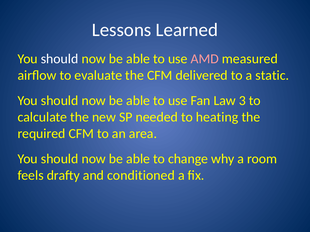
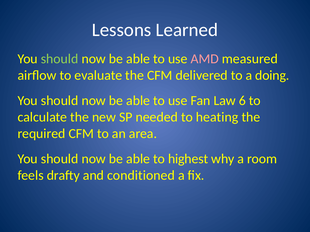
should at (60, 59) colour: white -> light green
static: static -> doing
3: 3 -> 6
change: change -> highest
